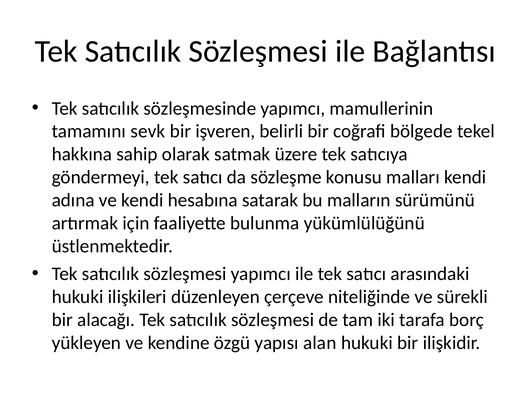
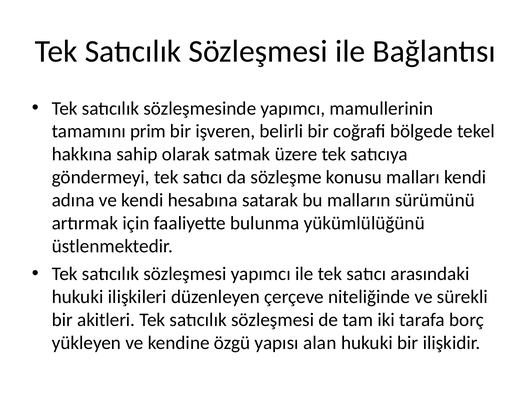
sevk: sevk -> prim
alacağı: alacağı -> akitleri
